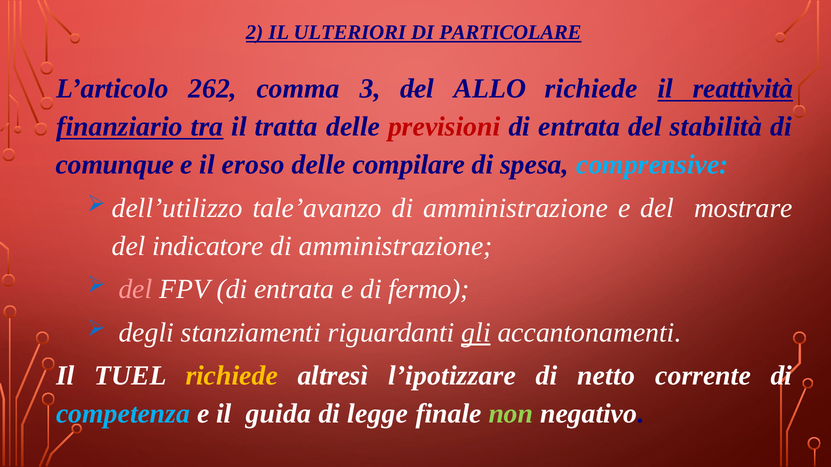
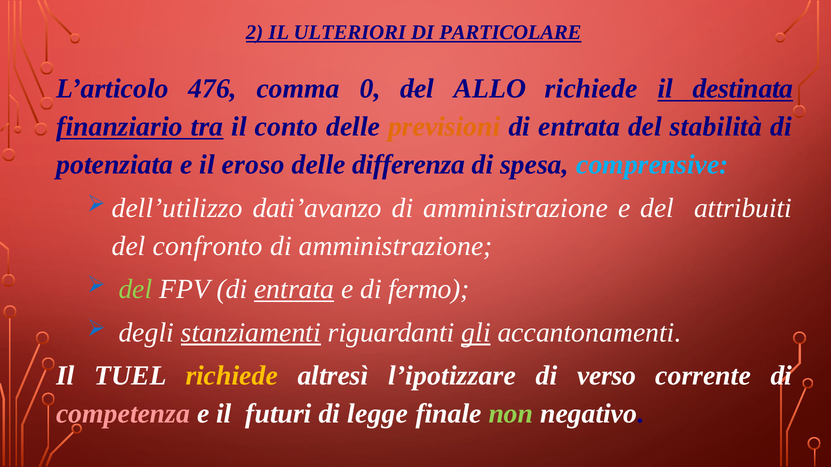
262: 262 -> 476
3: 3 -> 0
reattività: reattività -> destinata
tratta: tratta -> conto
previsioni colour: red -> orange
comunque: comunque -> potenziata
compilare: compilare -> differenza
tale’avanzo: tale’avanzo -> dati’avanzo
mostrare: mostrare -> attribuiti
indicatore: indicatore -> confronto
del at (135, 290) colour: pink -> light green
entrata at (294, 290) underline: none -> present
stanziamenti underline: none -> present
netto: netto -> verso
competenza colour: light blue -> pink
guida: guida -> futuri
